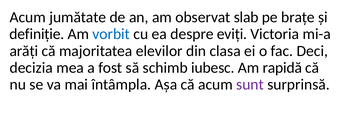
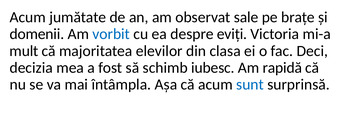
slab: slab -> sale
definiție: definiție -> domenii
arăți: arăți -> mult
sunt colour: purple -> blue
